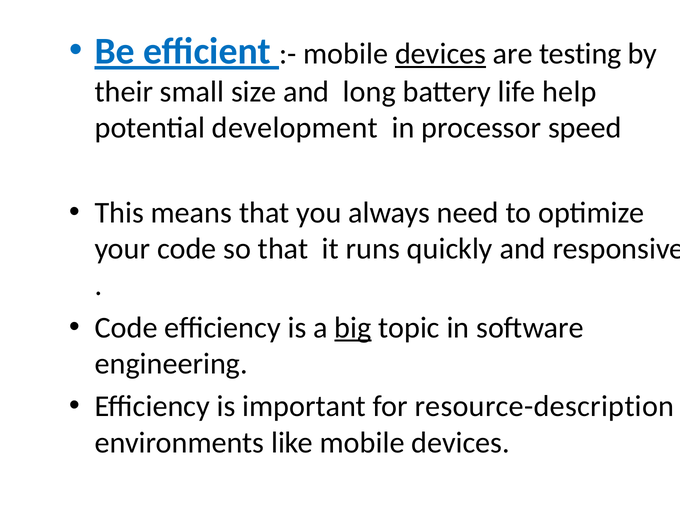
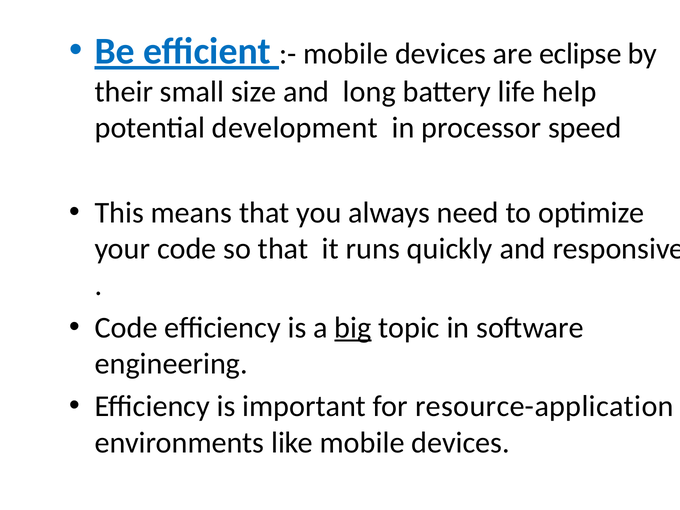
devices at (441, 54) underline: present -> none
testing: testing -> eclipse
resource-description: resource-description -> resource-application
